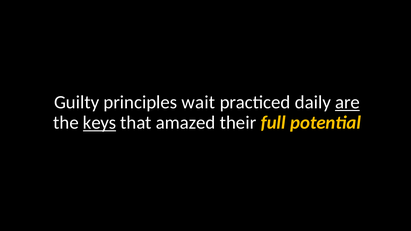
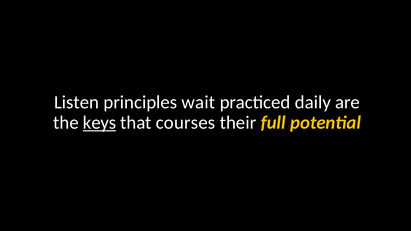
Guilty: Guilty -> Listen
are underline: present -> none
amazed: amazed -> courses
